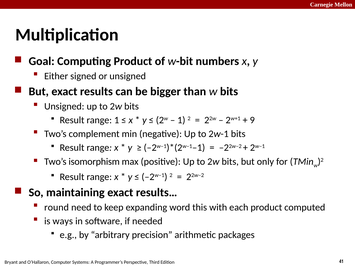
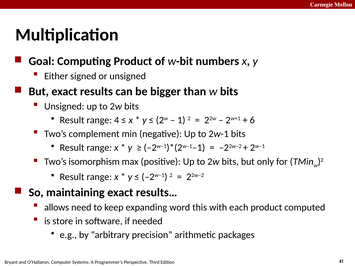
range 1: 1 -> 4
9: 9 -> 6
round: round -> allows
ways: ways -> store
